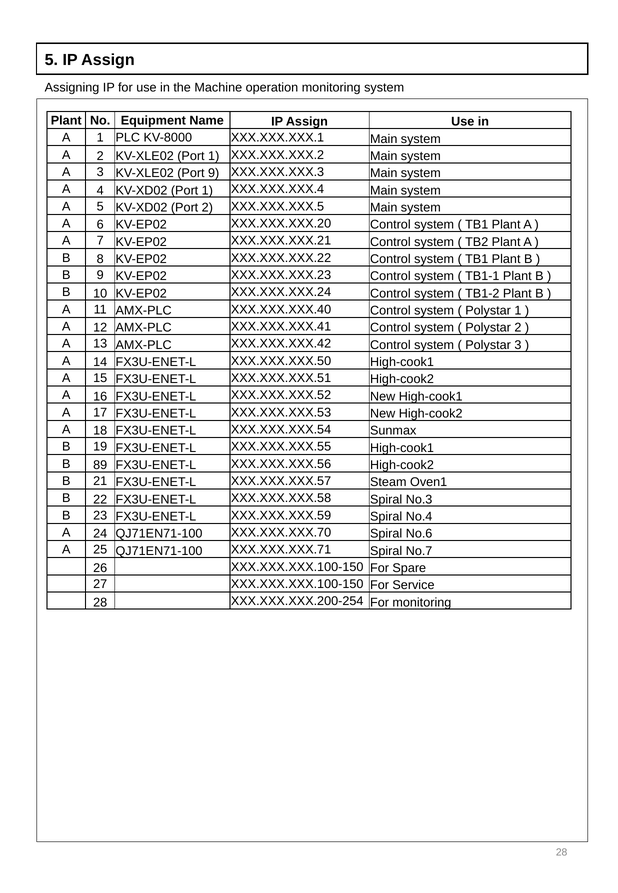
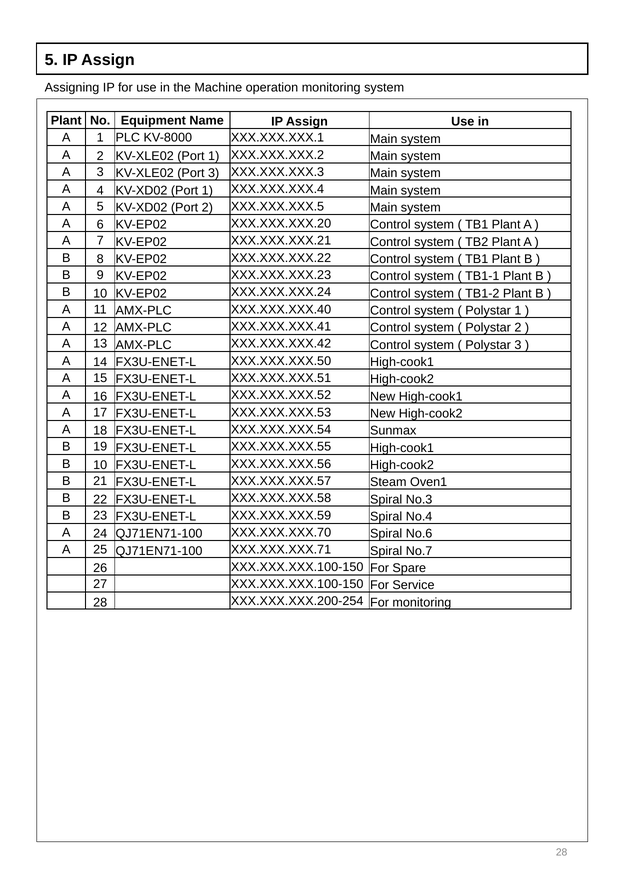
Port 9: 9 -> 3
89 at (100, 465): 89 -> 10
